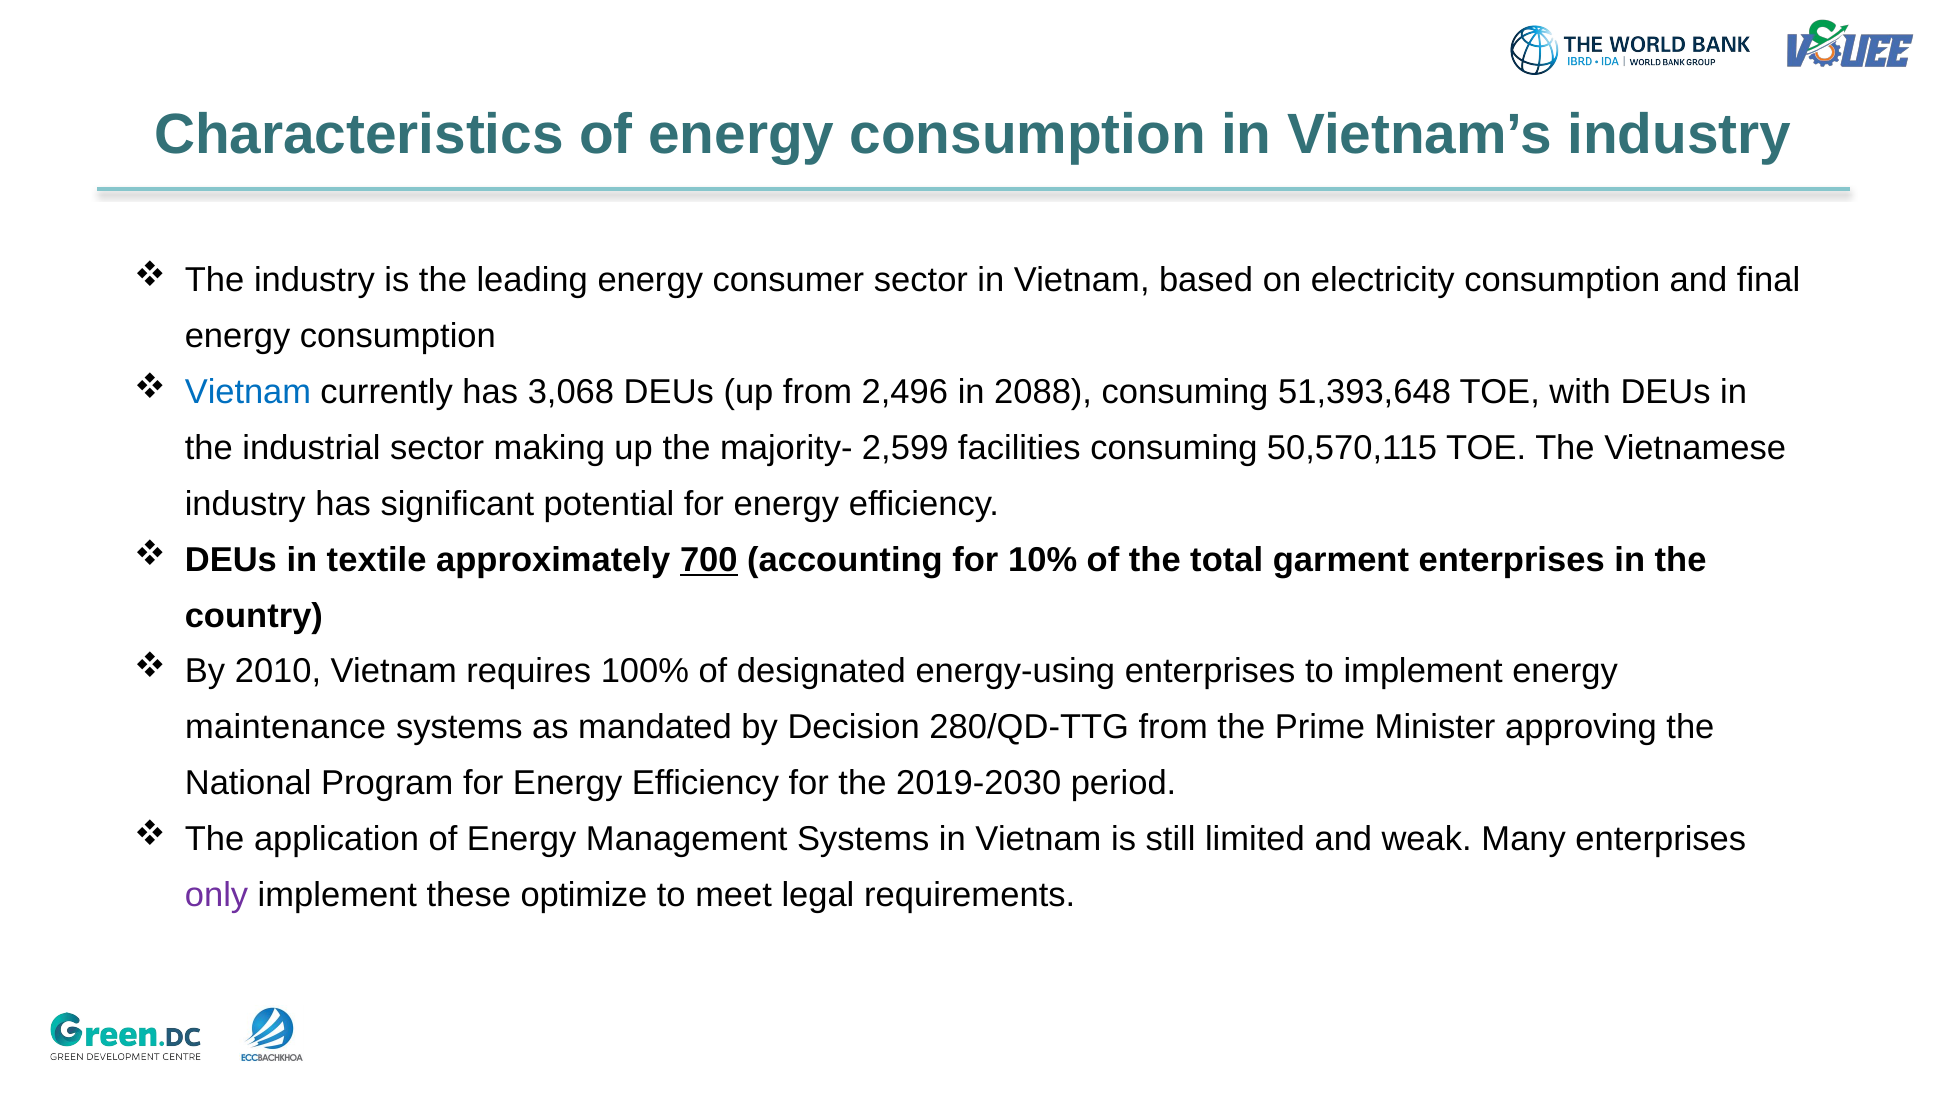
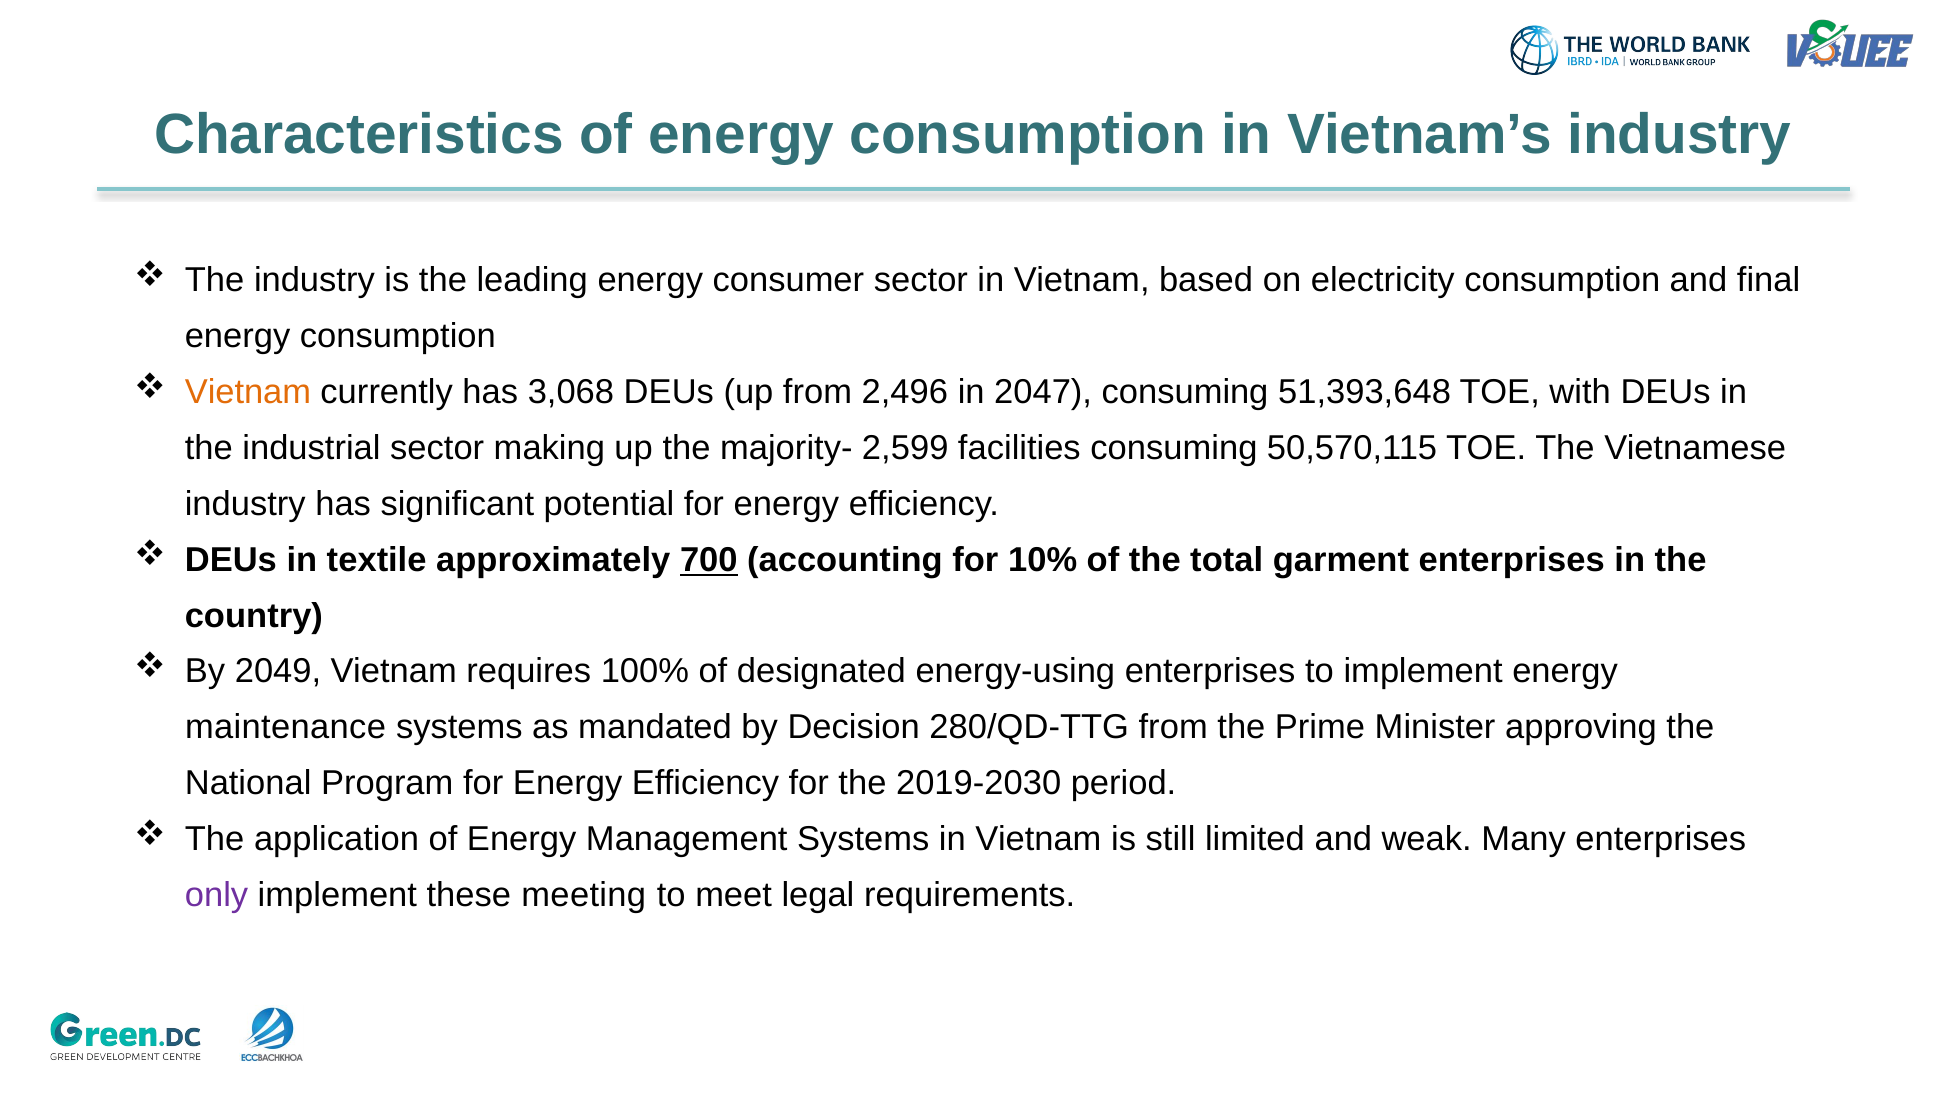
Vietnam at (248, 392) colour: blue -> orange
2088: 2088 -> 2047
2010: 2010 -> 2049
optimize: optimize -> meeting
